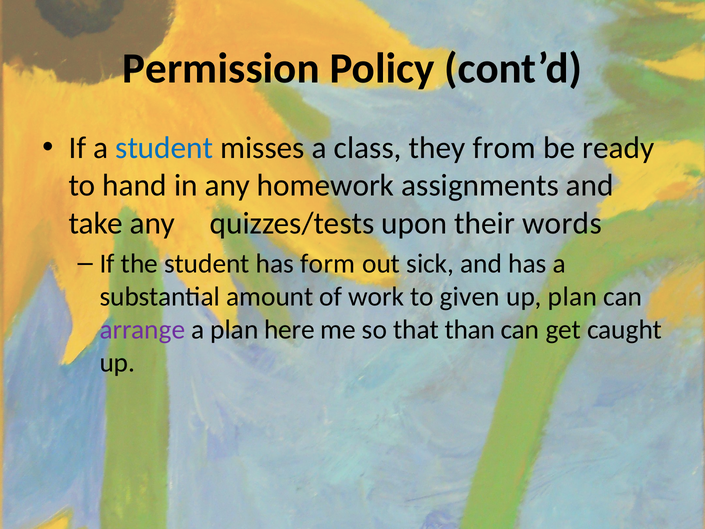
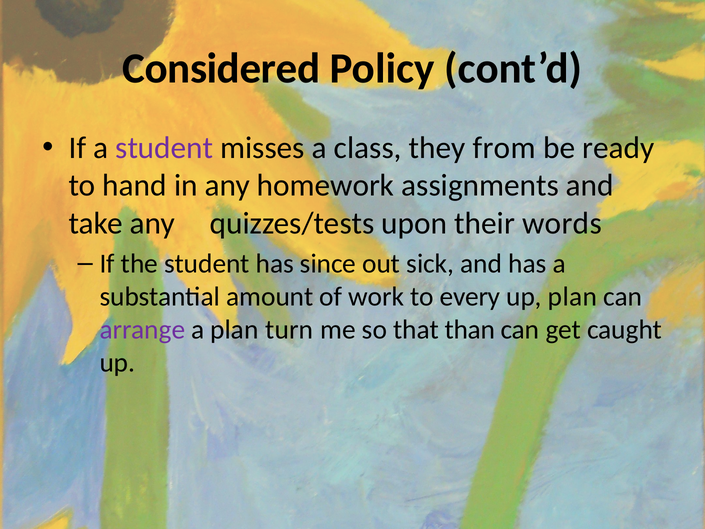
Permission: Permission -> Considered
student at (164, 148) colour: blue -> purple
form: form -> since
given: given -> every
here: here -> turn
